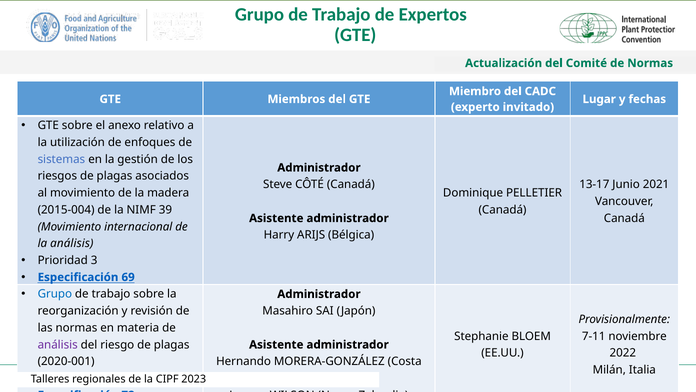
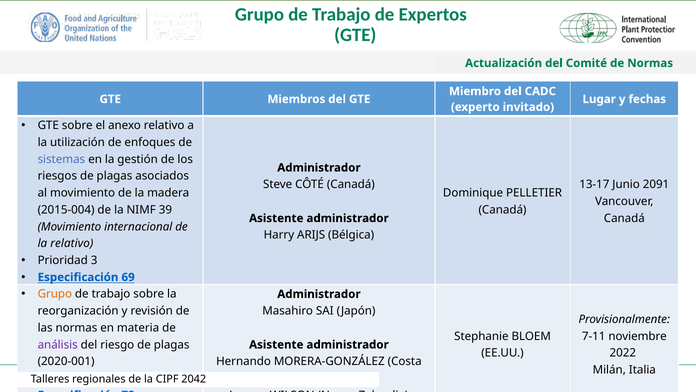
2021: 2021 -> 2091
la análisis: análisis -> relativo
Grupo at (55, 294) colour: blue -> orange
2023: 2023 -> 2042
